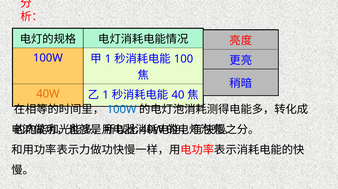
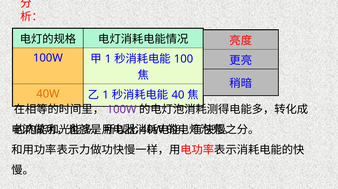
100W at (122, 110) colour: blue -> purple
